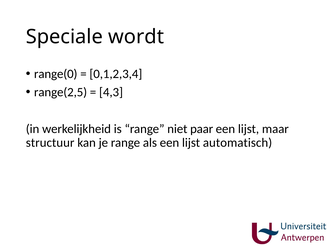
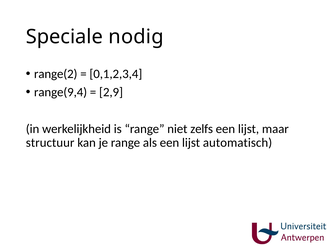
wordt: wordt -> nodig
range(0: range(0 -> range(2
range(2,5: range(2,5 -> range(9,4
4,3: 4,3 -> 2,9
paar: paar -> zelfs
